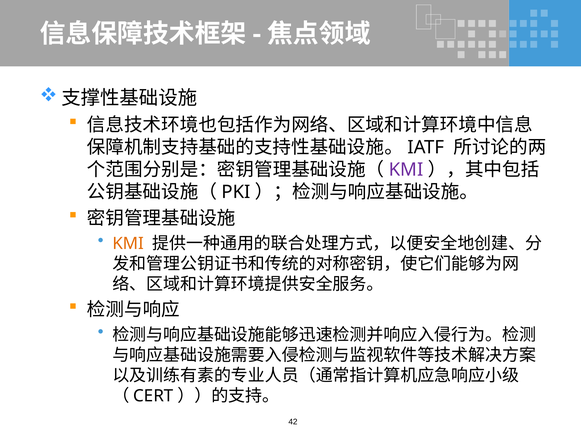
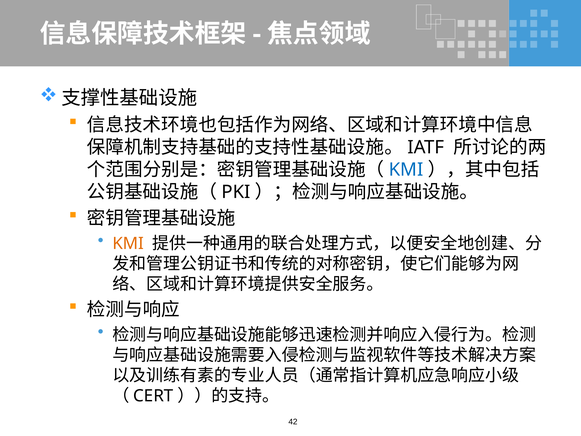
KMI at (406, 170) colour: purple -> blue
